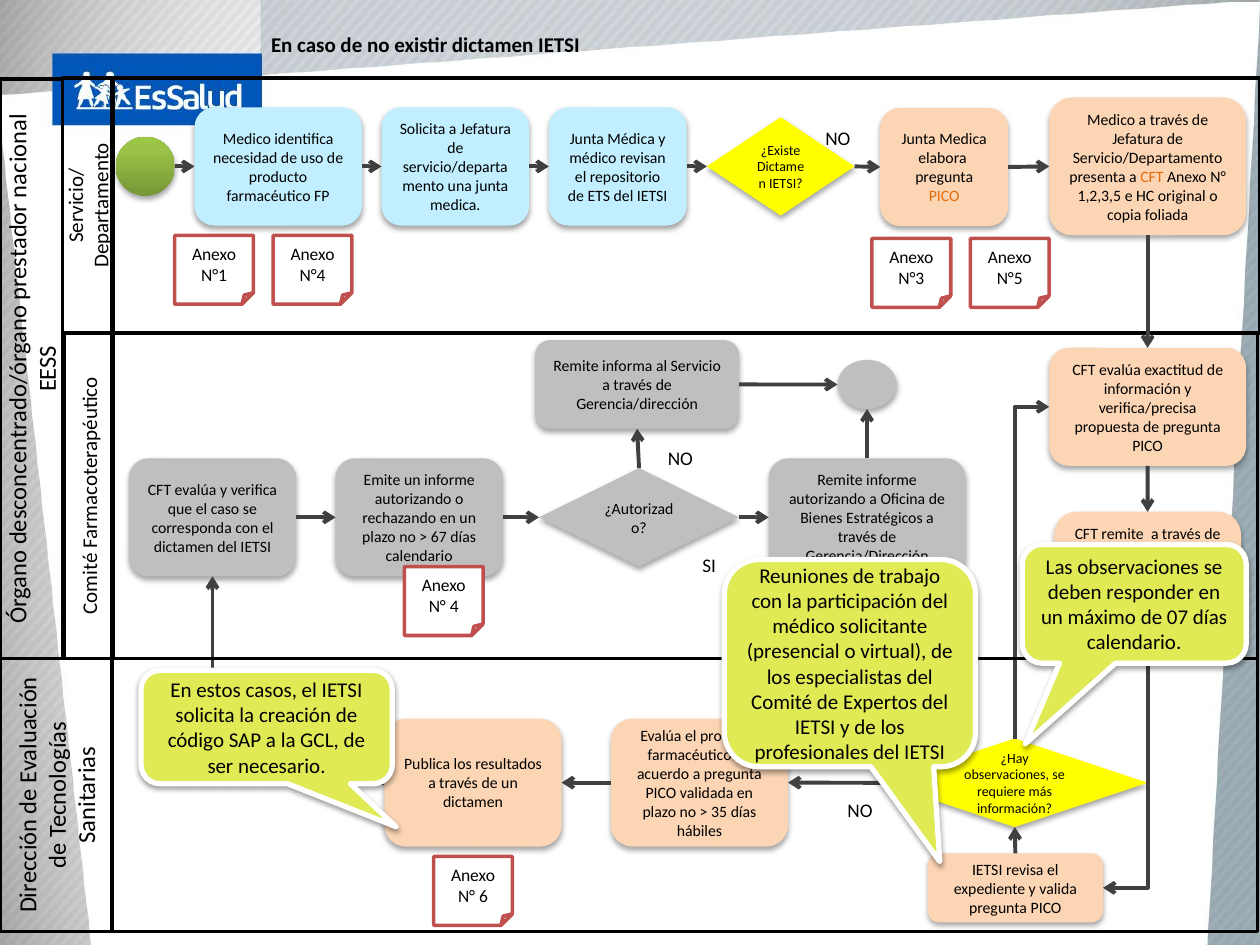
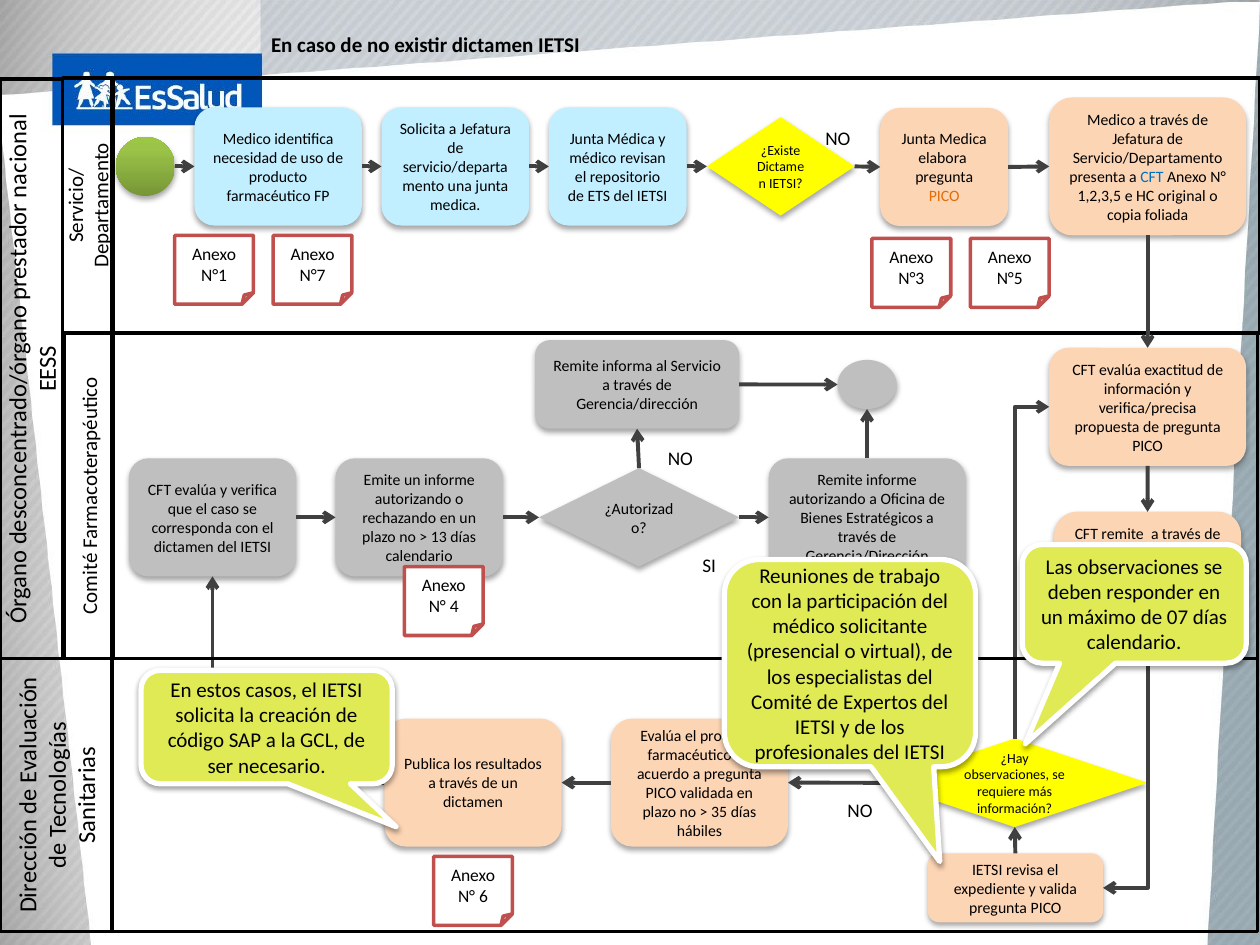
CFT at (1152, 177) colour: orange -> blue
N°4: N°4 -> N°7
67: 67 -> 13
